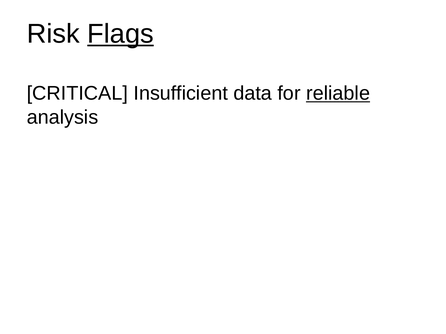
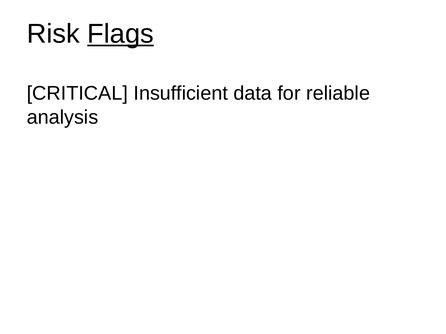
reliable underline: present -> none
